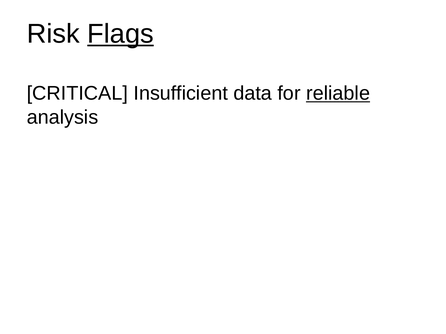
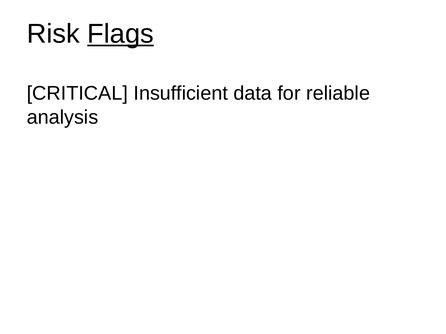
reliable underline: present -> none
